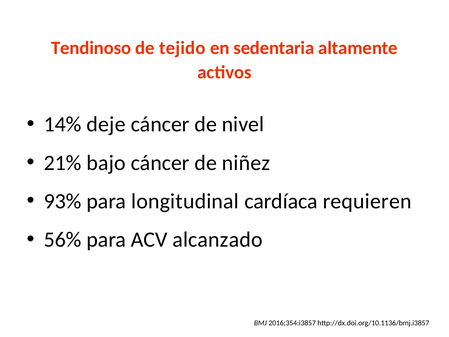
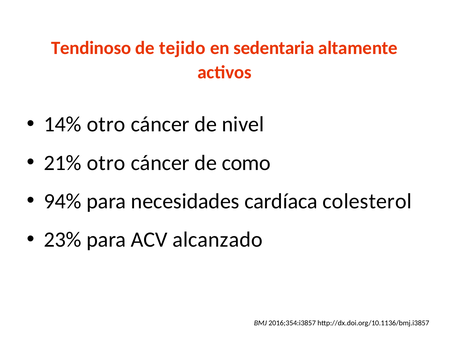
14% deje: deje -> otro
21% bajo: bajo -> otro
niñez: niñez -> como
93%: 93% -> 94%
longitudinal: longitudinal -> necesidades
requieren: requieren -> colesterol
56%: 56% -> 23%
